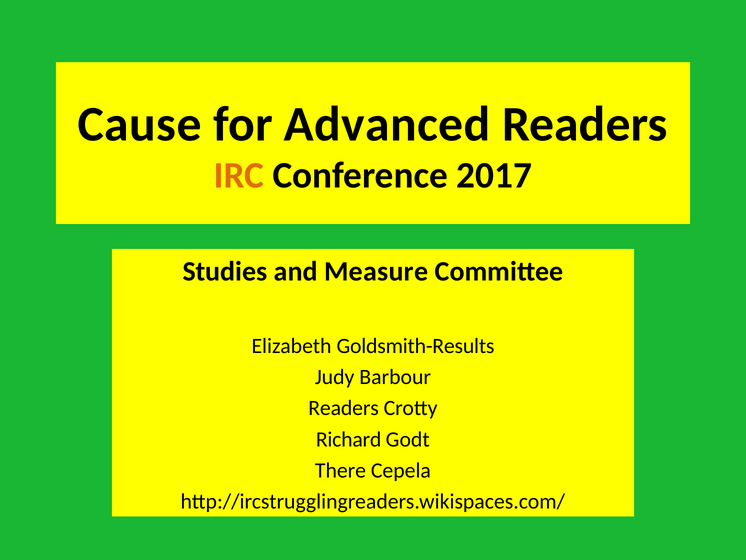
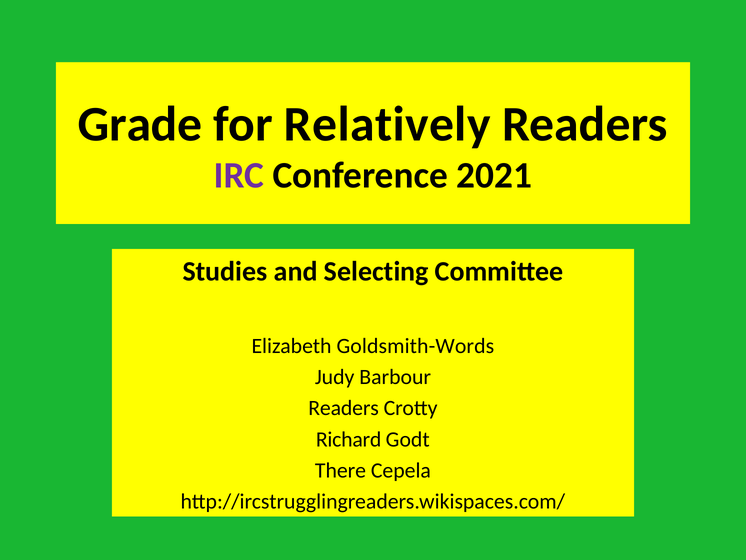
Cause: Cause -> Grade
Advanced: Advanced -> Relatively
IRC colour: orange -> purple
2017: 2017 -> 2021
Measure: Measure -> Selecting
Goldsmith-Results: Goldsmith-Results -> Goldsmith-Words
